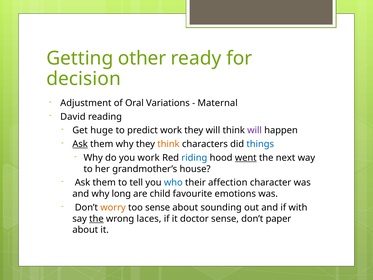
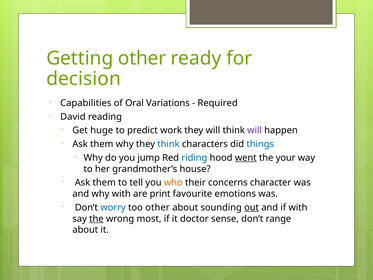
Adjustment: Adjustment -> Capabilities
Maternal: Maternal -> Required
Ask at (80, 144) underline: present -> none
think at (168, 144) colour: orange -> blue
you work: work -> jump
next: next -> your
who colour: blue -> orange
affection: affection -> concerns
why long: long -> with
child: child -> print
worry colour: orange -> blue
too sense: sense -> other
out underline: none -> present
laces: laces -> most
paper: paper -> range
